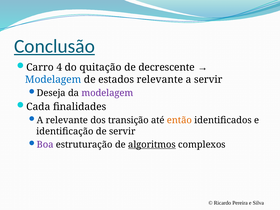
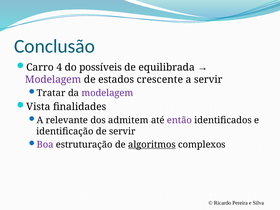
Conclusão underline: present -> none
quitação: quitação -> possíveis
decrescente: decrescente -> equilibrada
Modelagem at (53, 80) colour: blue -> purple
estados relevante: relevante -> crescente
Deseja: Deseja -> Tratar
Cada: Cada -> Vista
transição: transição -> admitem
então colour: orange -> purple
